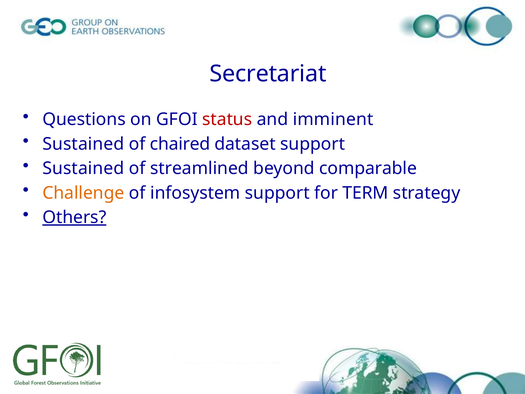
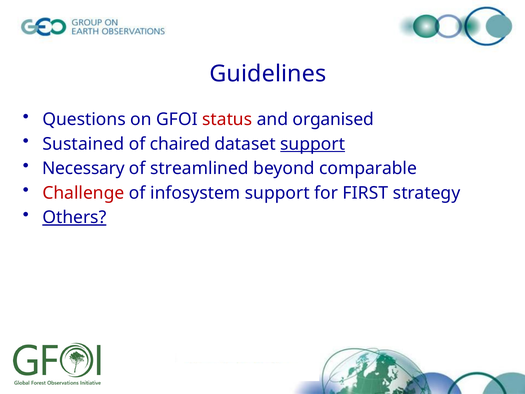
Secretariat at (268, 74): Secretariat -> Guidelines
imminent: imminent -> organised
support at (313, 144) underline: none -> present
Sustained at (83, 168): Sustained -> Necessary
Challenge colour: orange -> red
TERM: TERM -> FIRST
